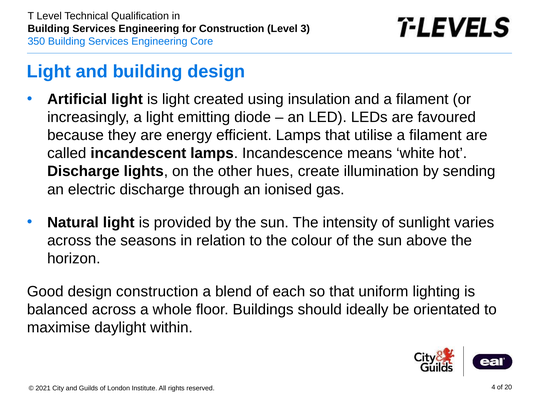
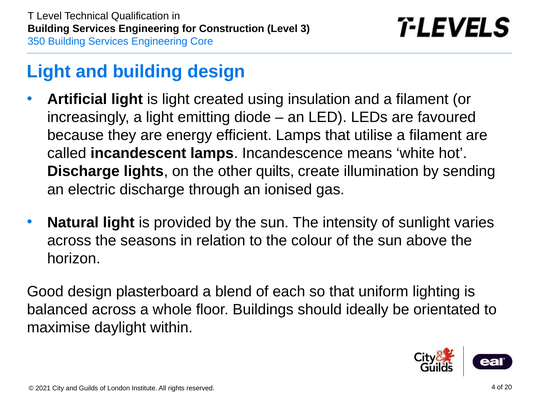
hues: hues -> quilts
design construction: construction -> plasterboard
